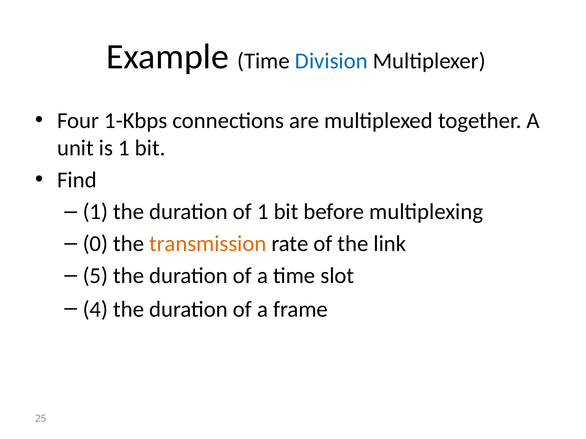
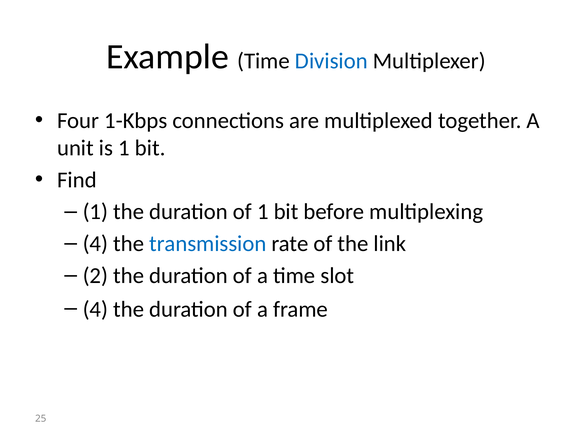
0 at (95, 244): 0 -> 4
transmission colour: orange -> blue
5: 5 -> 2
